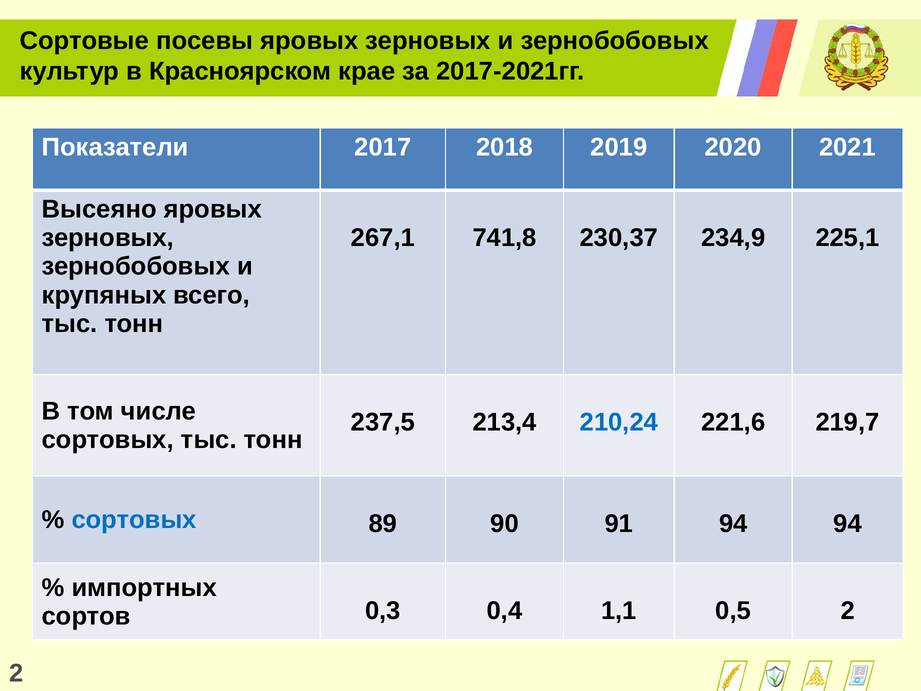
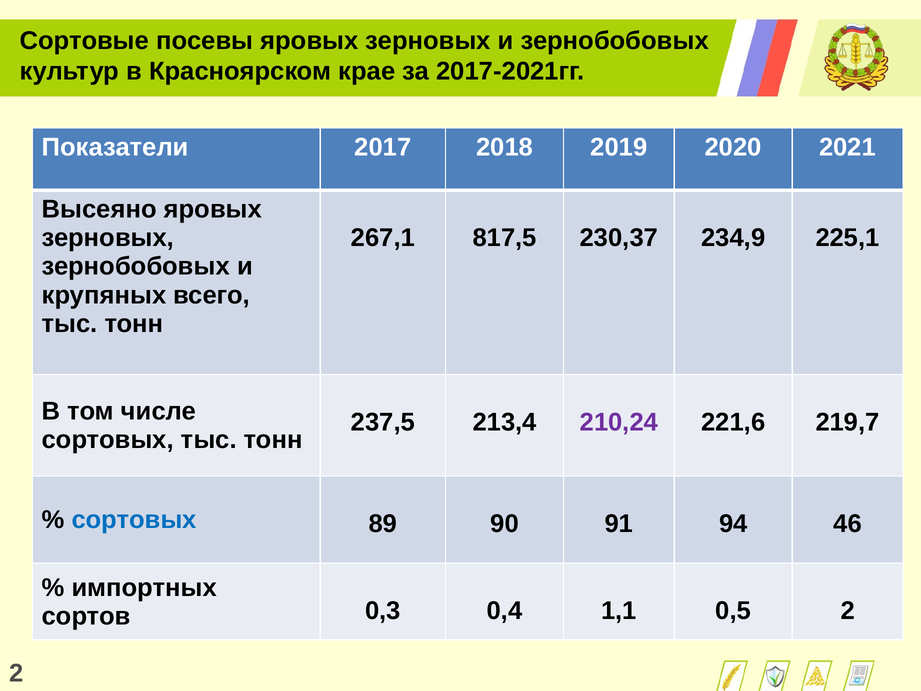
741,8: 741,8 -> 817,5
210,24 colour: blue -> purple
94 94: 94 -> 46
